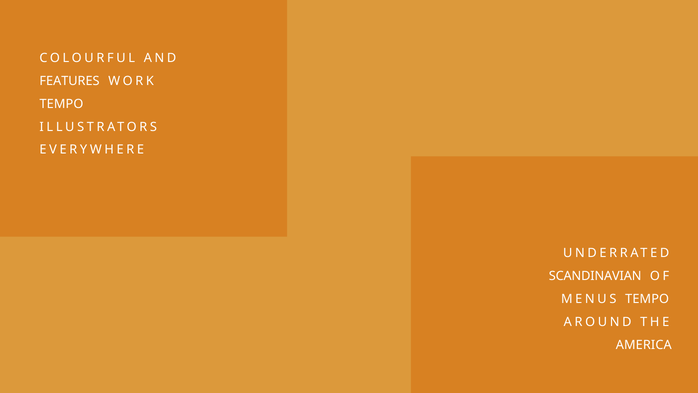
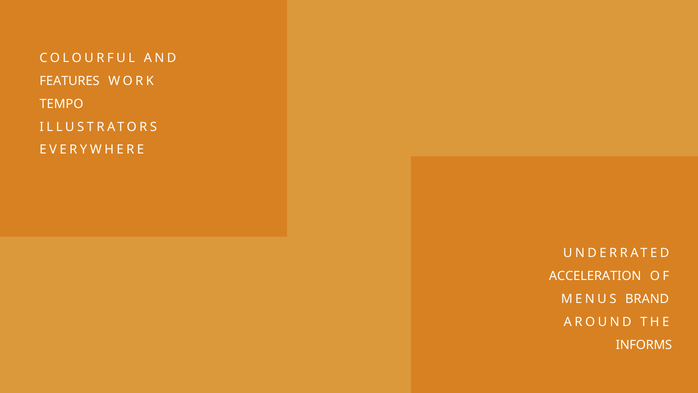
SCANDINAVIAN: SCANDINAVIAN -> ACCELERATION
MENUS TEMPO: TEMPO -> BRAND
AMERICA: AMERICA -> INFORMS
